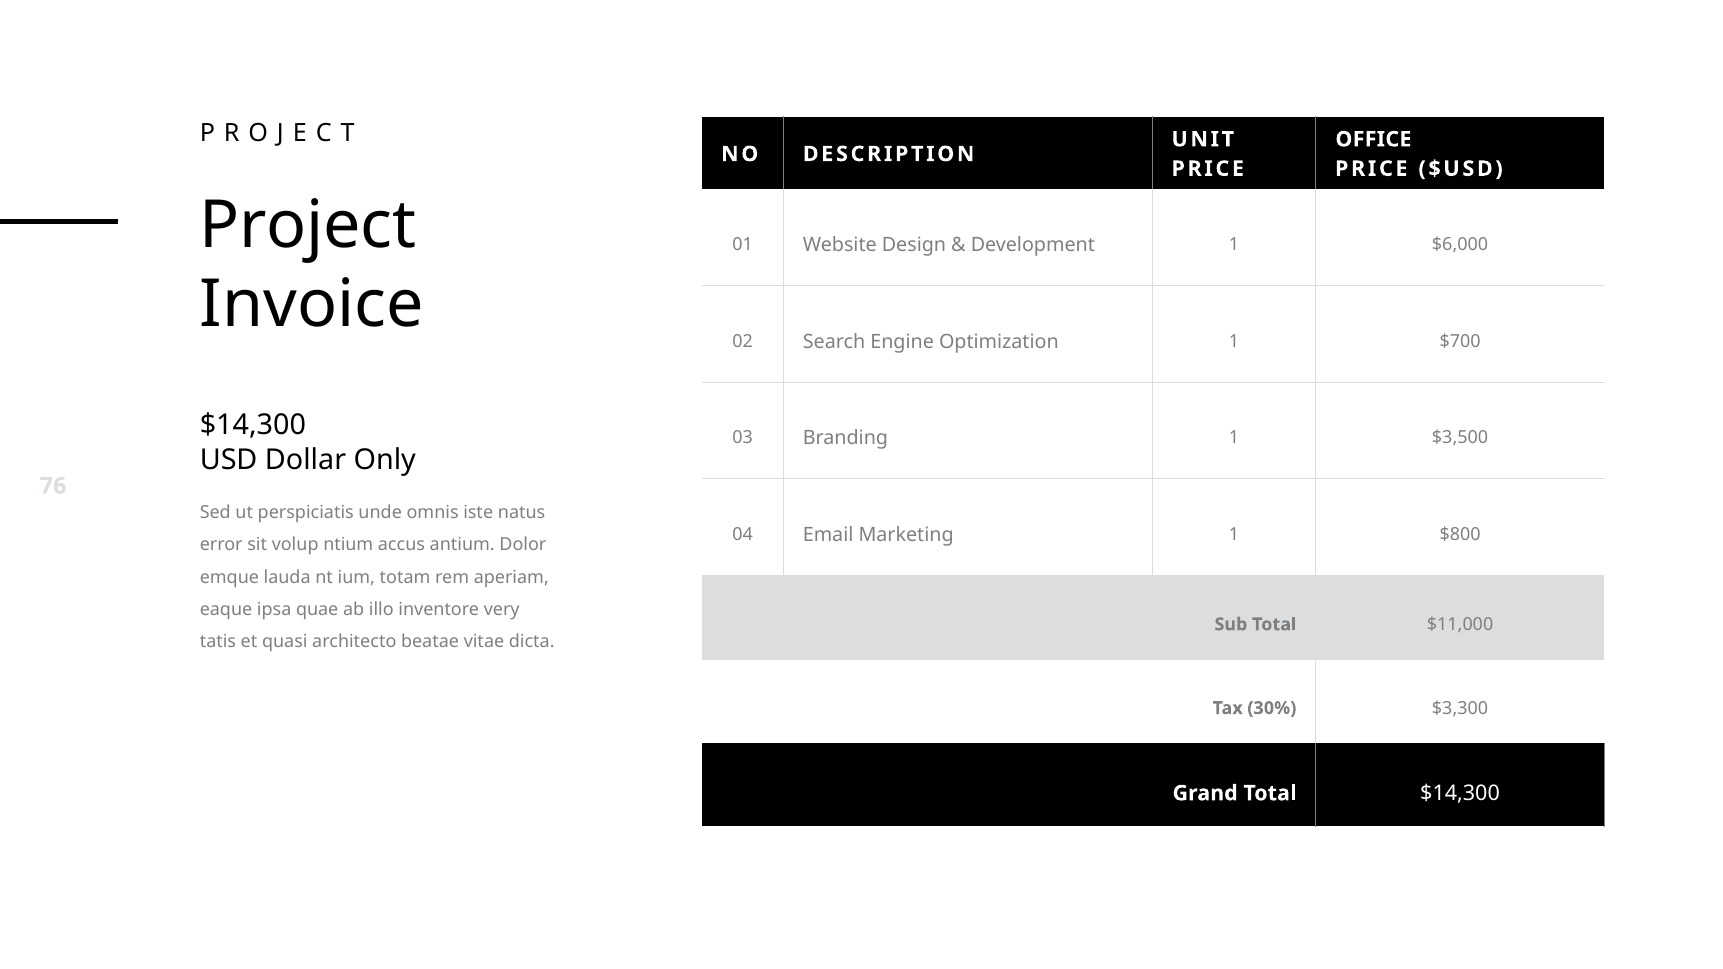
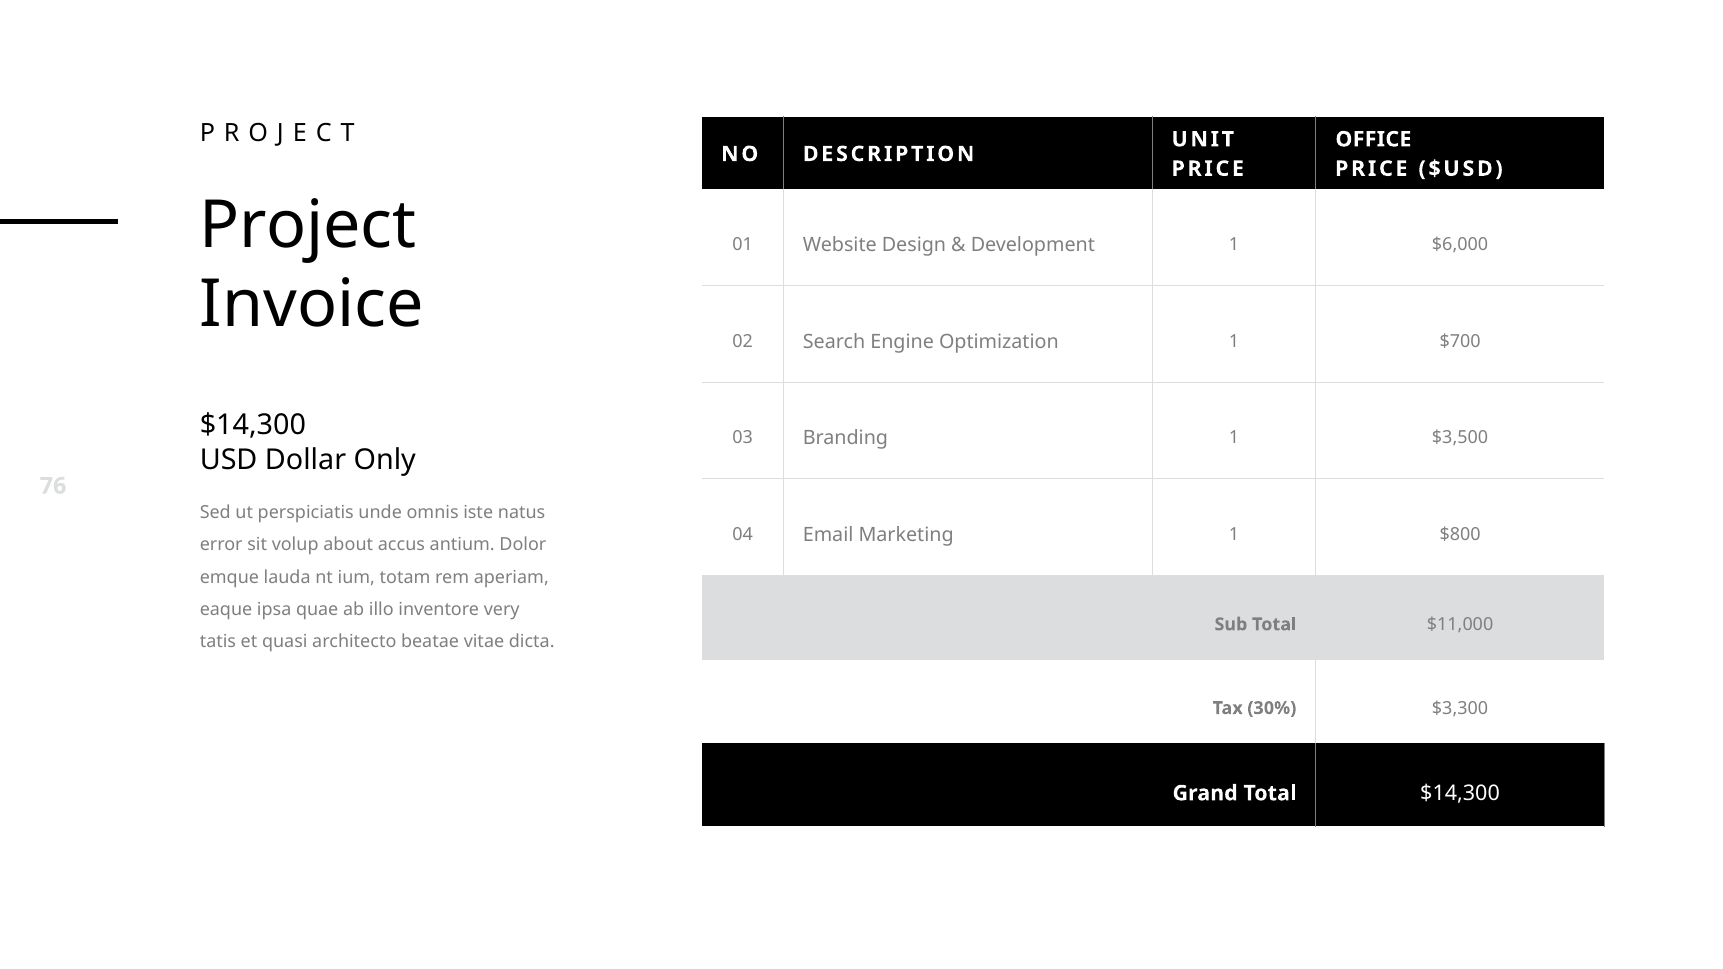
ntium: ntium -> about
